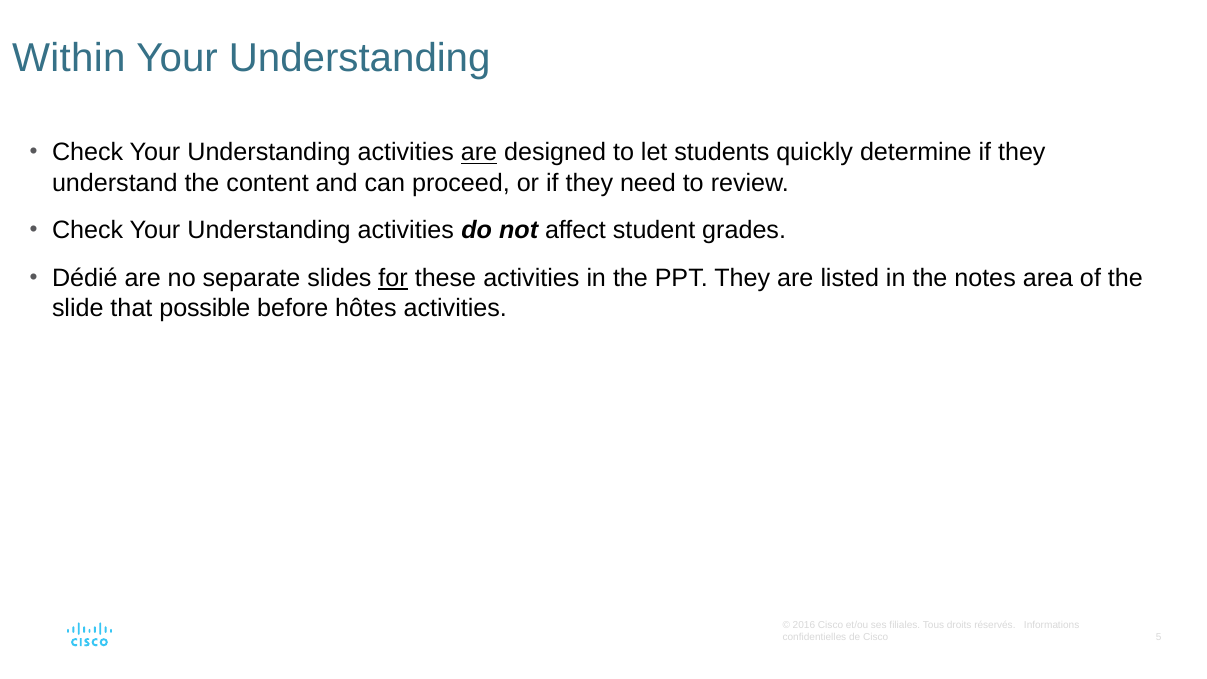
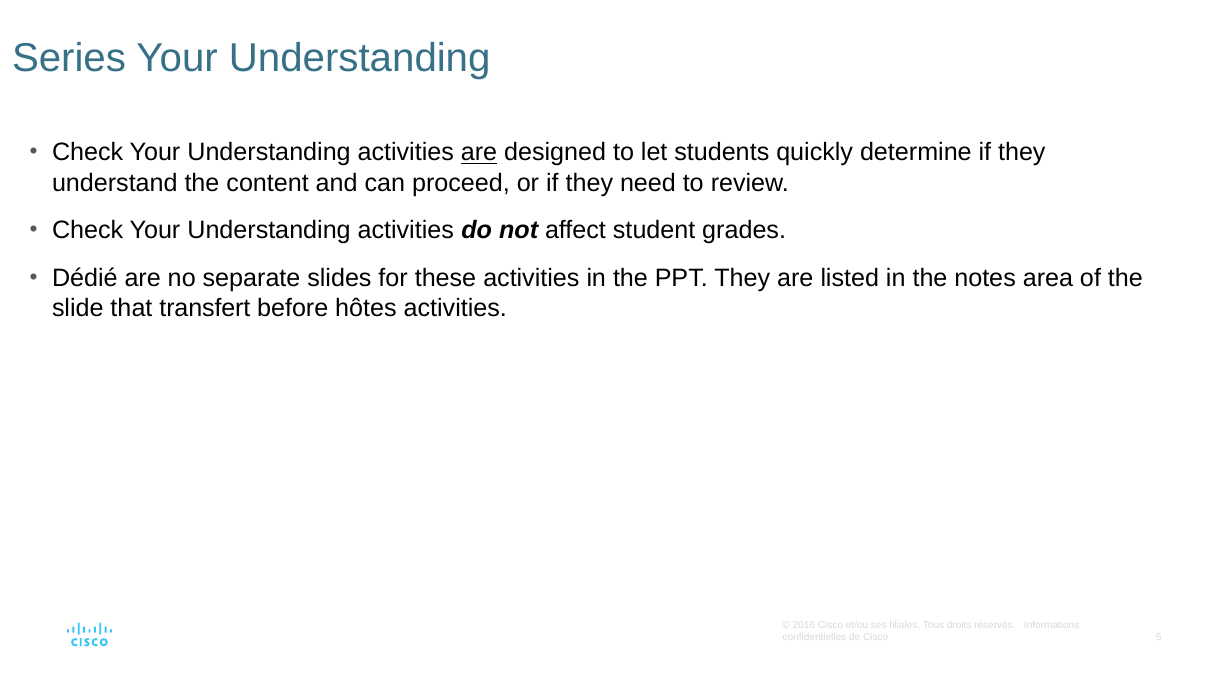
Within: Within -> Series
for underline: present -> none
possible: possible -> transfert
